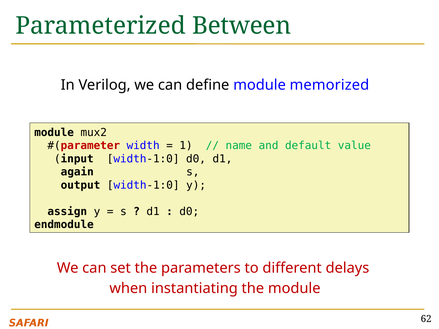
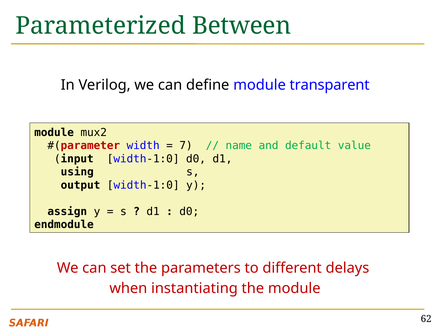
memorized: memorized -> transparent
1: 1 -> 7
again: again -> using
